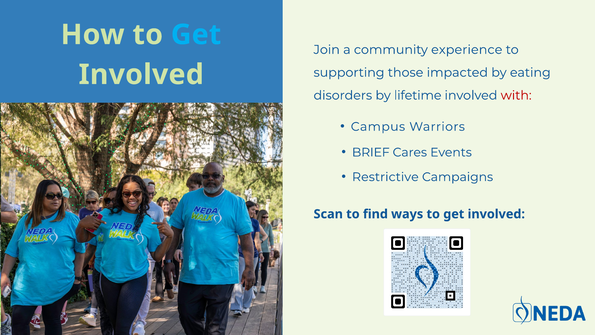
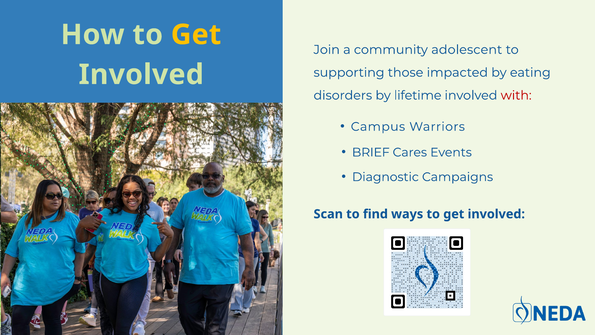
Get at (196, 35) colour: light blue -> yellow
experience: experience -> adolescent
Restrictive: Restrictive -> Diagnostic
